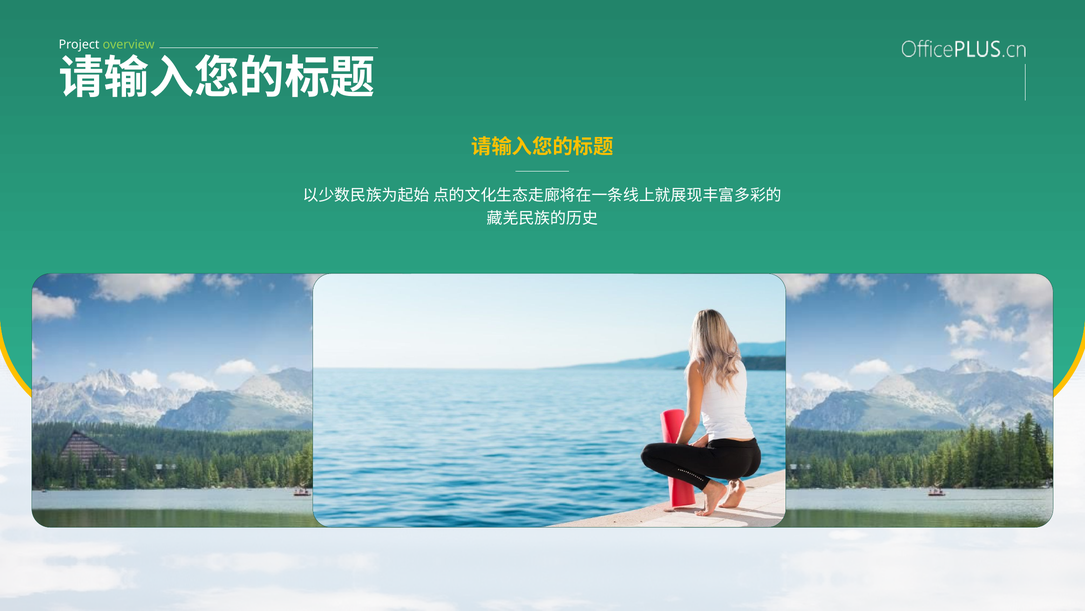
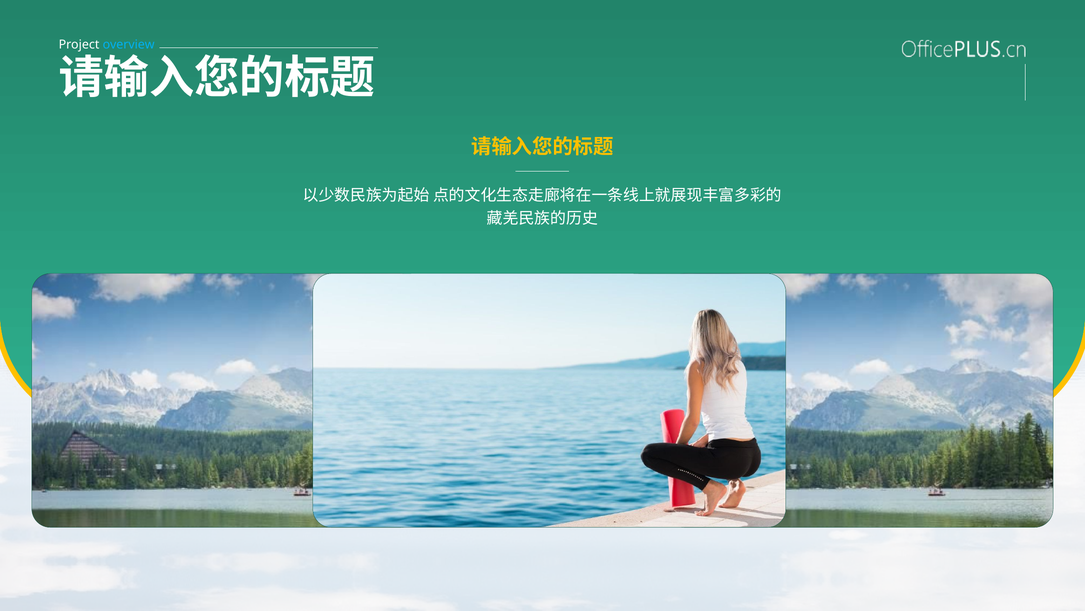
overview colour: light green -> light blue
